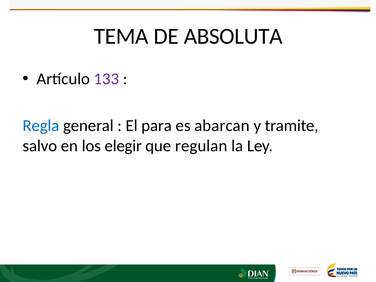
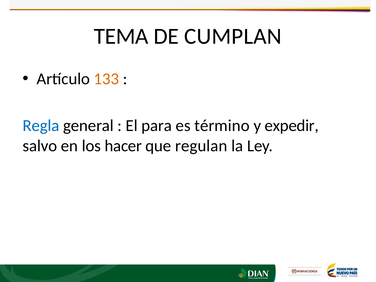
ABSOLUTA: ABSOLUTA -> CUMPLAN
133 colour: purple -> orange
abarcan: abarcan -> término
tramite: tramite -> expedir
elegir: elegir -> hacer
